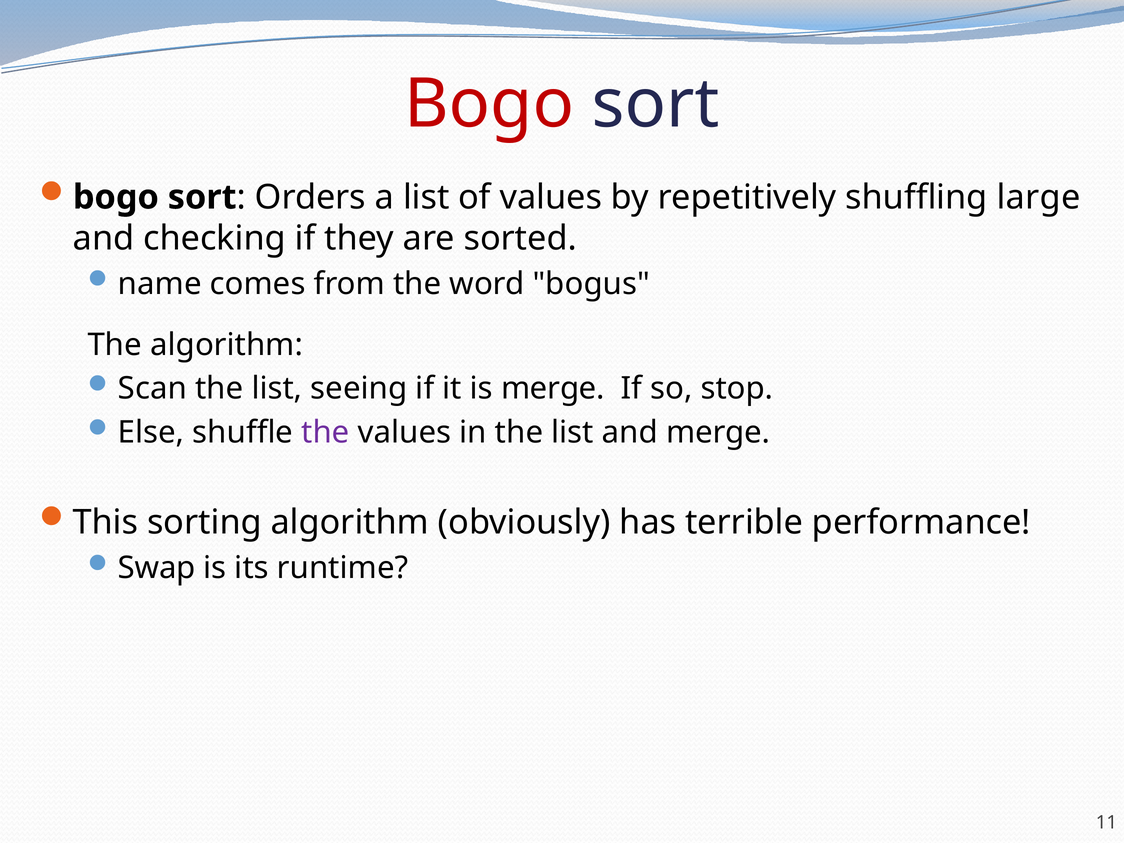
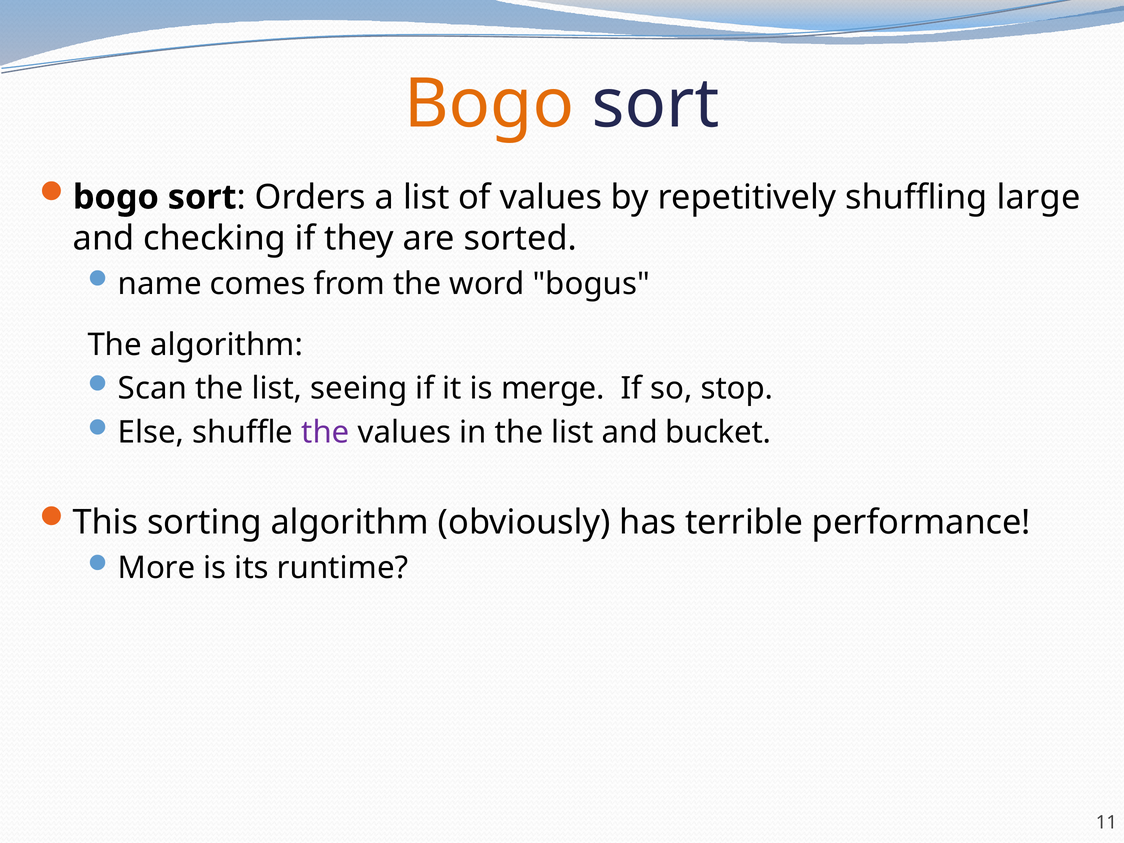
Bogo at (489, 104) colour: red -> orange
and merge: merge -> bucket
Swap: Swap -> More
